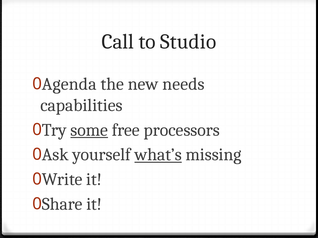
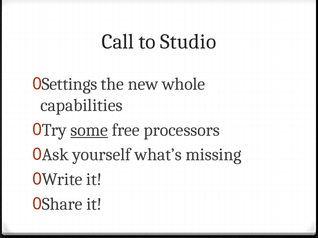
Agenda: Agenda -> Settings
needs: needs -> whole
what’s underline: present -> none
